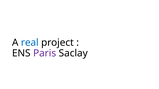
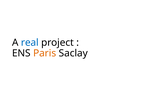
Paris colour: purple -> orange
